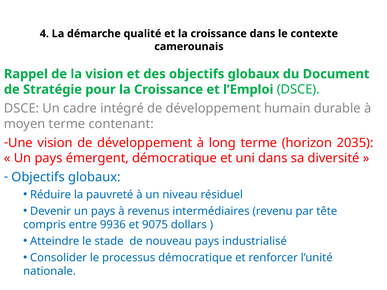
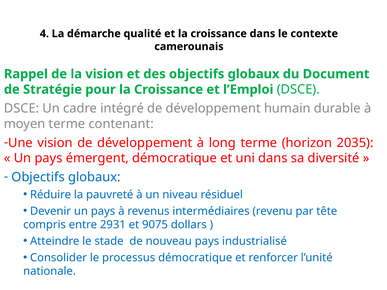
9936: 9936 -> 2931
